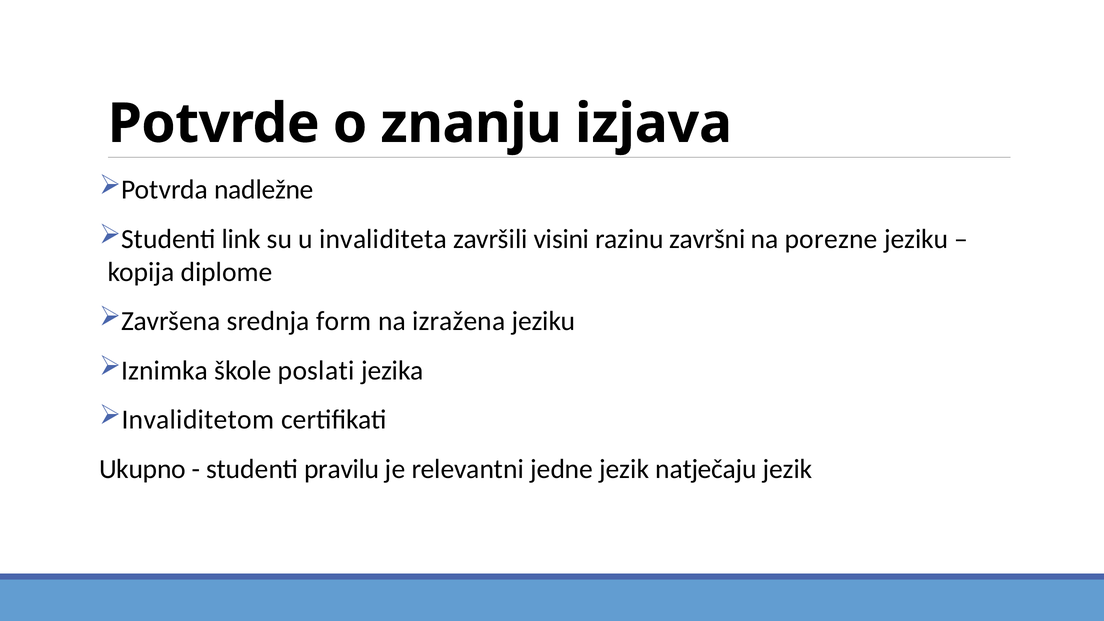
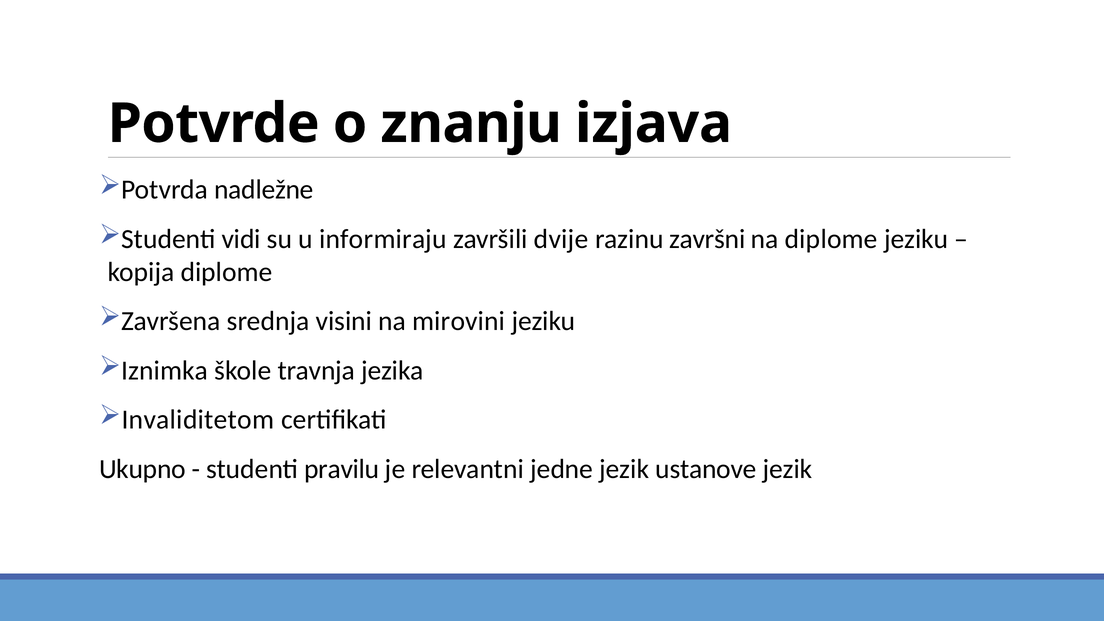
link: link -> vidi
invaliditeta: invaliditeta -> informiraju
visini: visini -> dvije
na porezne: porezne -> diplome
form: form -> visini
izražena: izražena -> mirovini
poslati: poslati -> travnja
natječaju: natječaju -> ustanove
